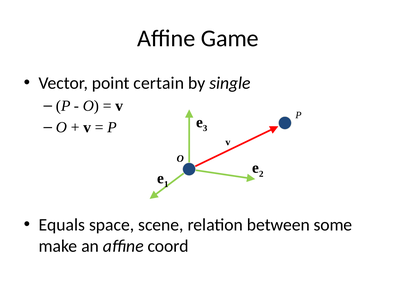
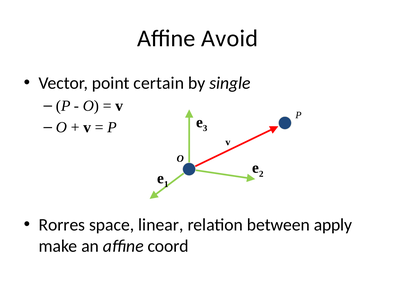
Game: Game -> Avoid
Equals: Equals -> Rorres
scene: scene -> linear
some: some -> apply
